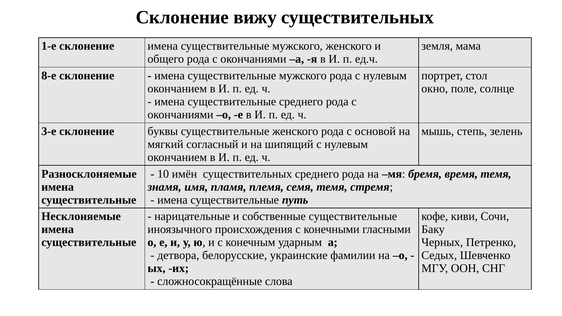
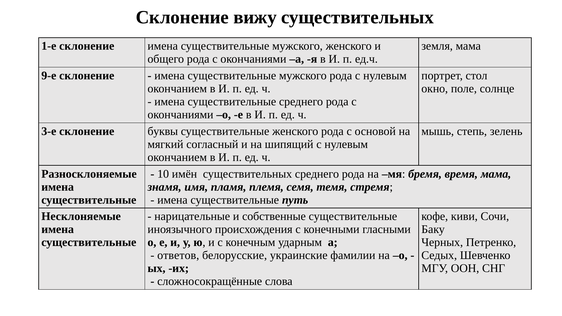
8-е: 8-е -> 9-е
время темя: темя -> мама
детвора: детвора -> ответов
